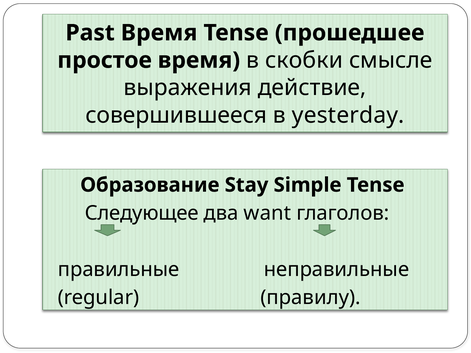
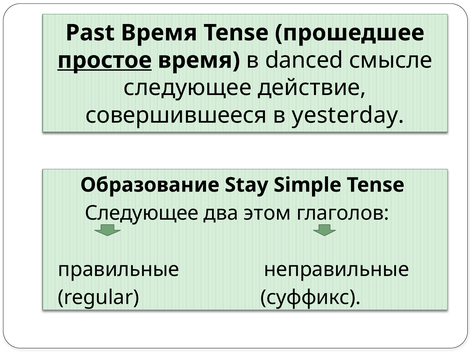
простое underline: none -> present
скобки: скобки -> danced
выражения at (188, 88): выражения -> следующее
want: want -> этом
правилу: правилу -> суффикс
